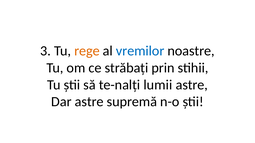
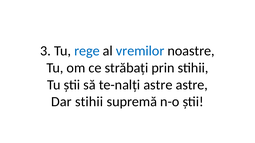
rege colour: orange -> blue
te-nalți lumii: lumii -> astre
Dar astre: astre -> stihii
